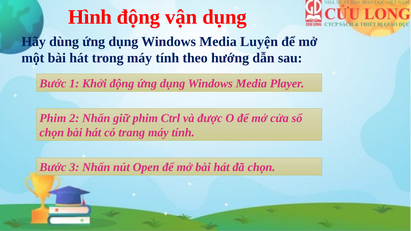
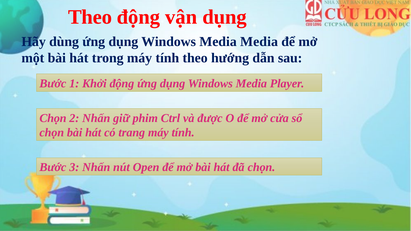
Hình at (90, 17): Hình -> Theo
Media Luyện: Luyện -> Media
Phim at (53, 118): Phim -> Chọn
